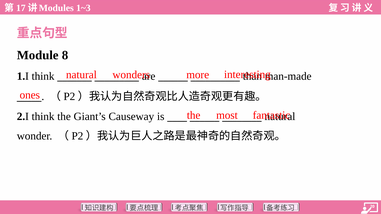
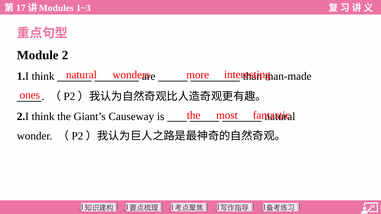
8: 8 -> 2
